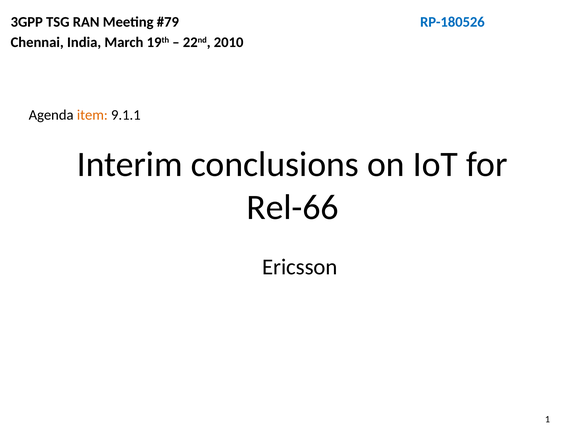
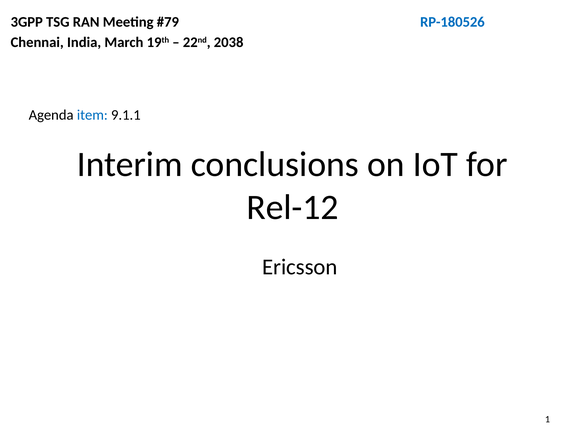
2010: 2010 -> 2038
item colour: orange -> blue
Rel-66: Rel-66 -> Rel-12
